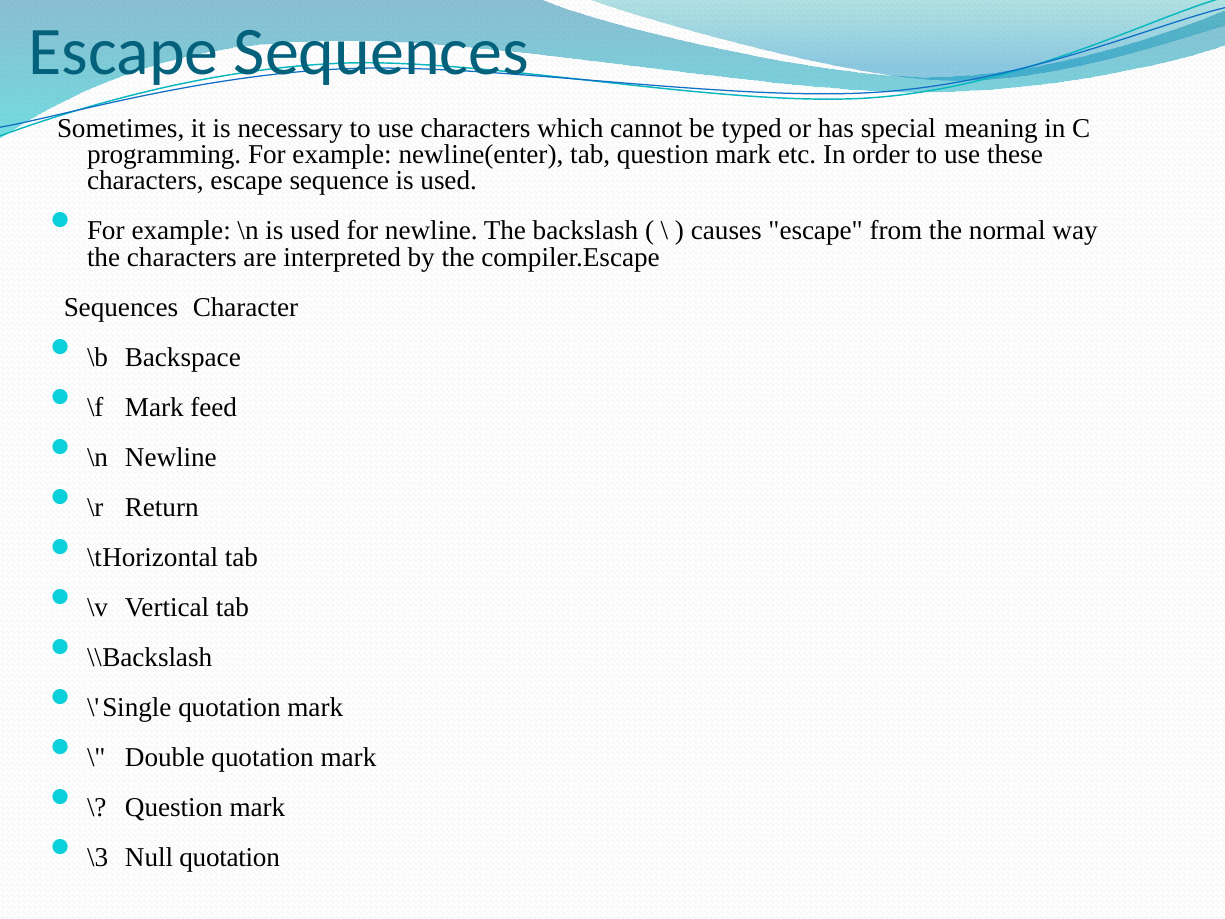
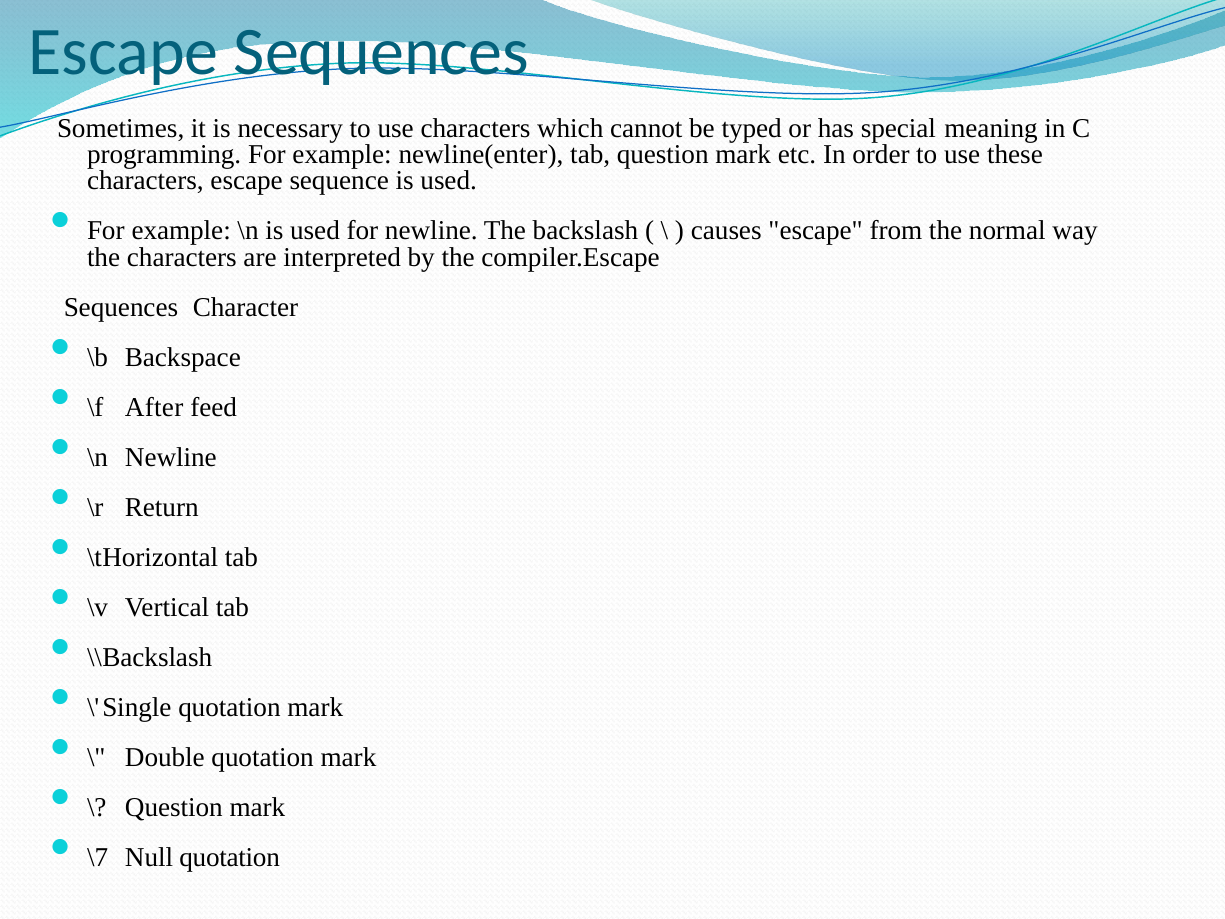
\f Mark: Mark -> After
\3: \3 -> \7
